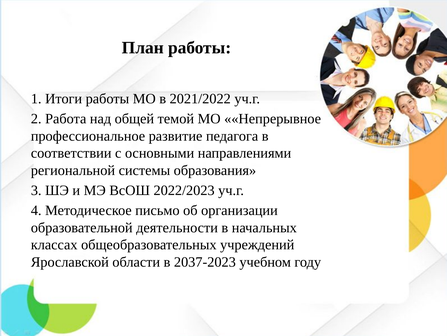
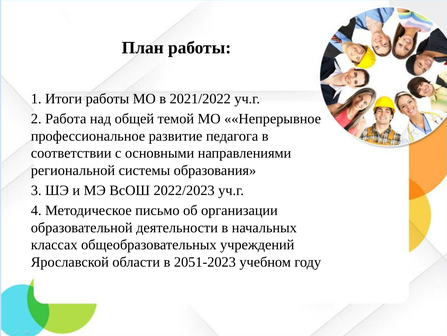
2037-2023: 2037-2023 -> 2051-2023
